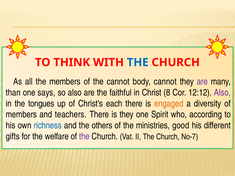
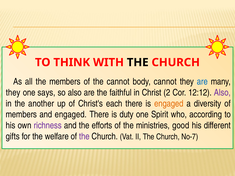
THE at (138, 62) colour: blue -> black
are at (202, 82) colour: purple -> blue
than at (13, 93): than -> they
8: 8 -> 2
tongues: tongues -> another
and teachers: teachers -> engaged
is they: they -> duty
richness colour: blue -> purple
others: others -> efforts
